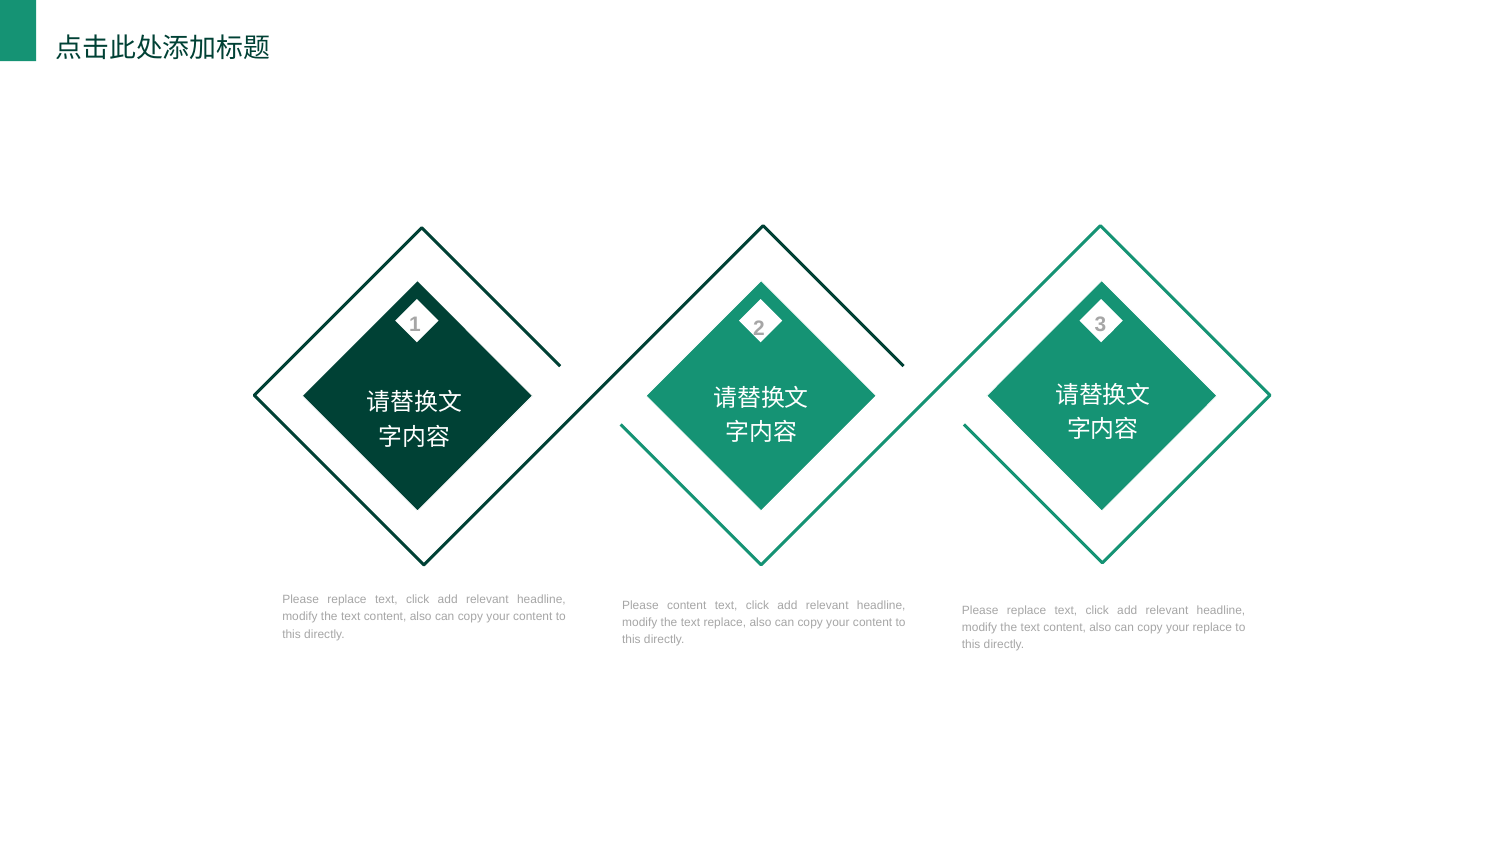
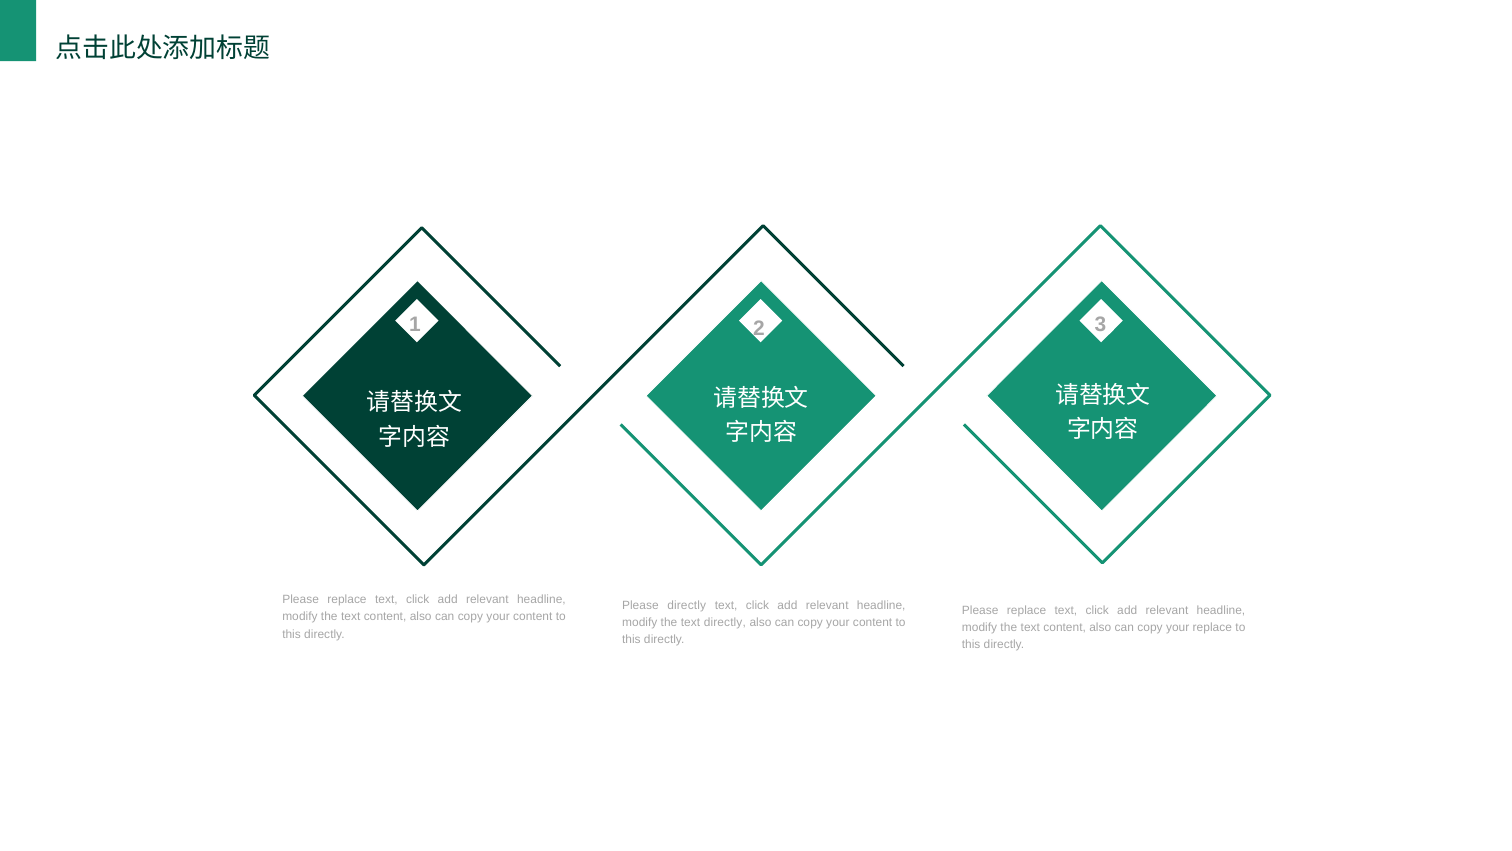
Please content: content -> directly
text replace: replace -> directly
